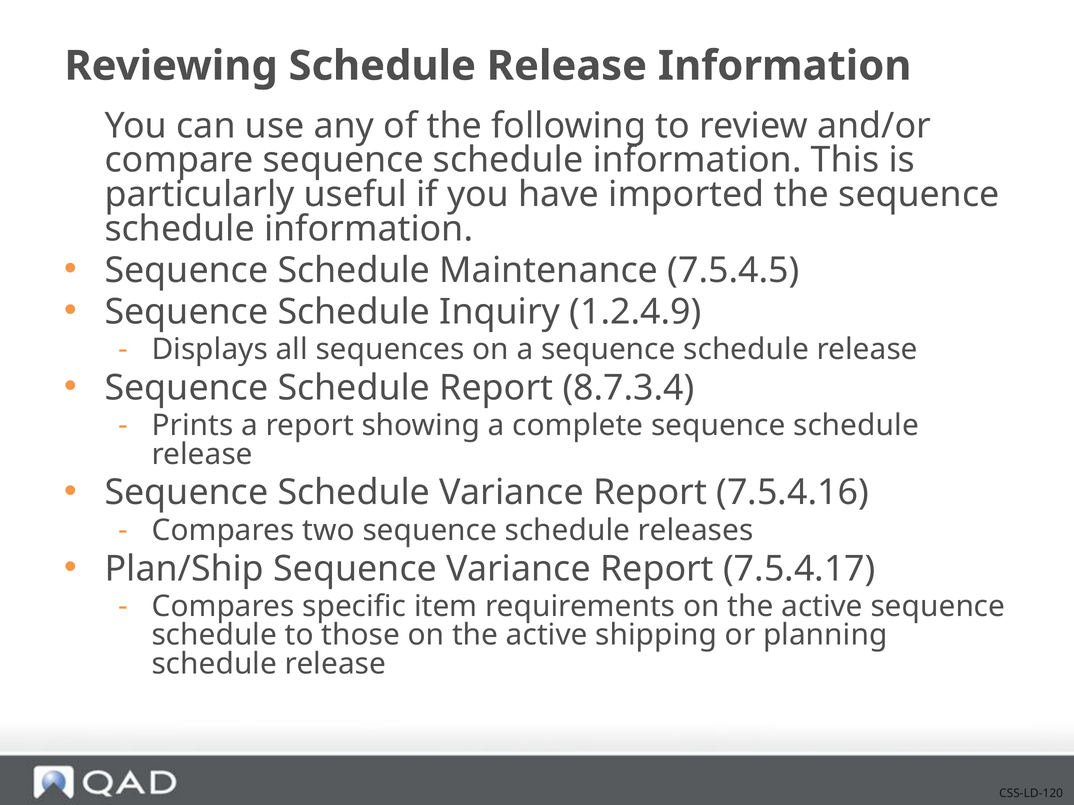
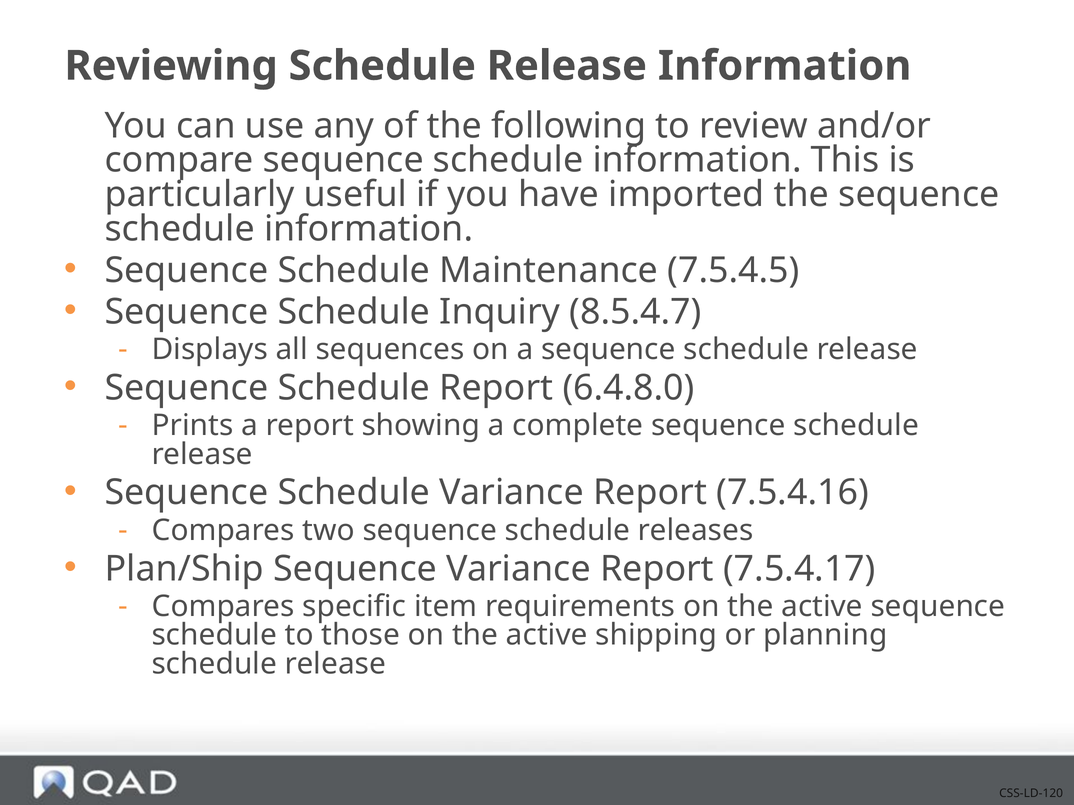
1.2.4.9: 1.2.4.9 -> 8.5.4.7
8.7.3.4: 8.7.3.4 -> 6.4.8.0
